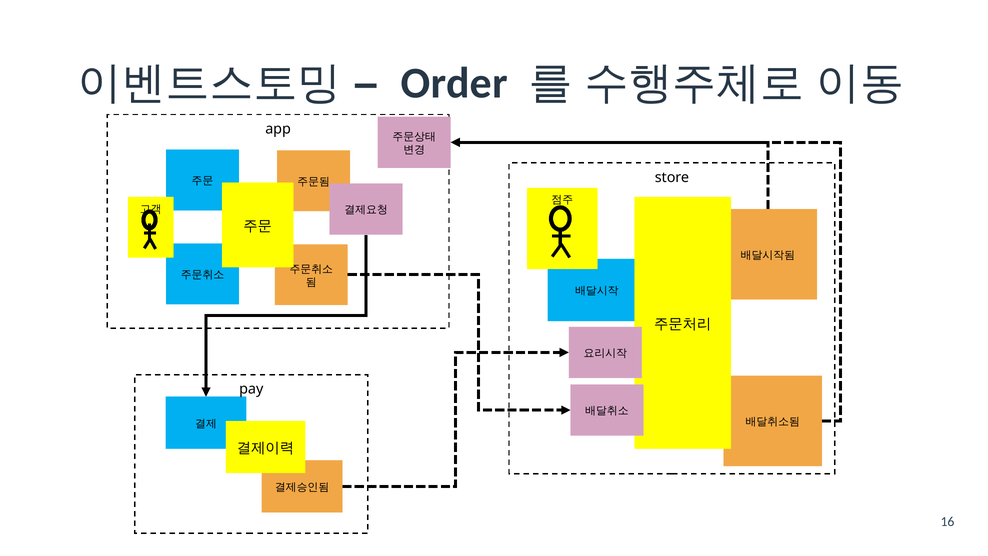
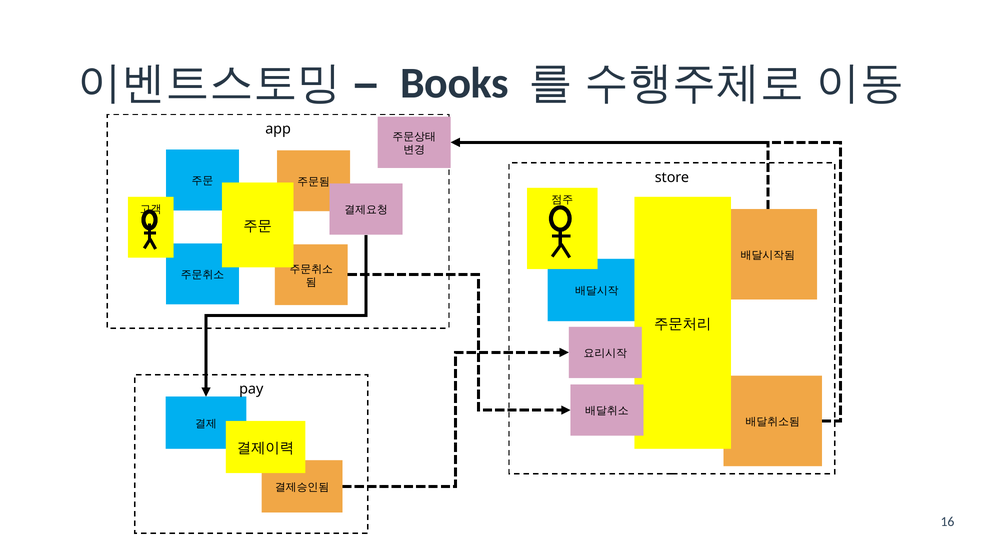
Order: Order -> Books
